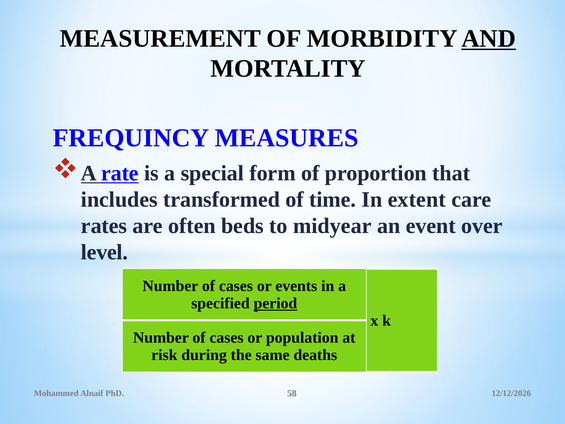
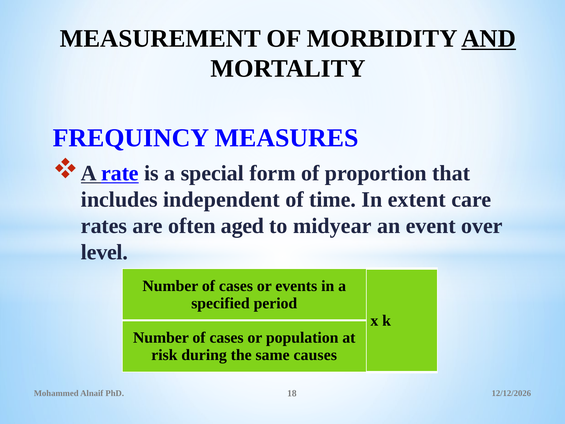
transformed: transformed -> independent
beds: beds -> aged
period underline: present -> none
deaths: deaths -> causes
58: 58 -> 18
